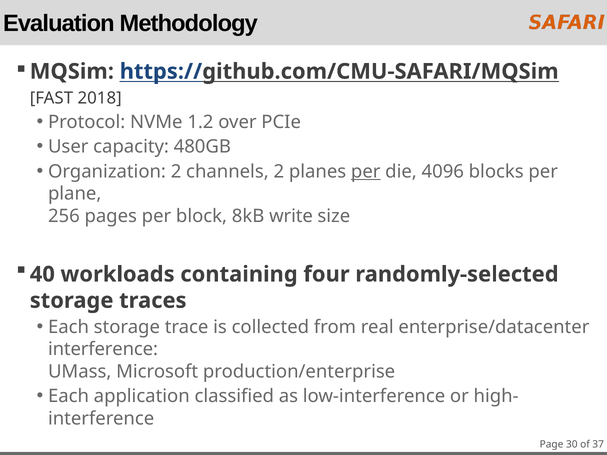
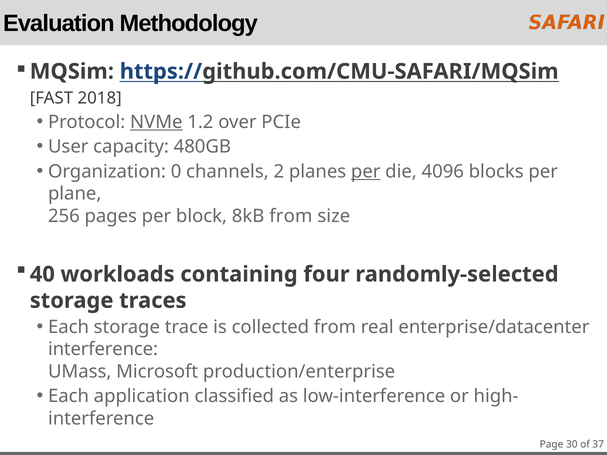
NVMe underline: none -> present
Organization 2: 2 -> 0
8kB write: write -> from
